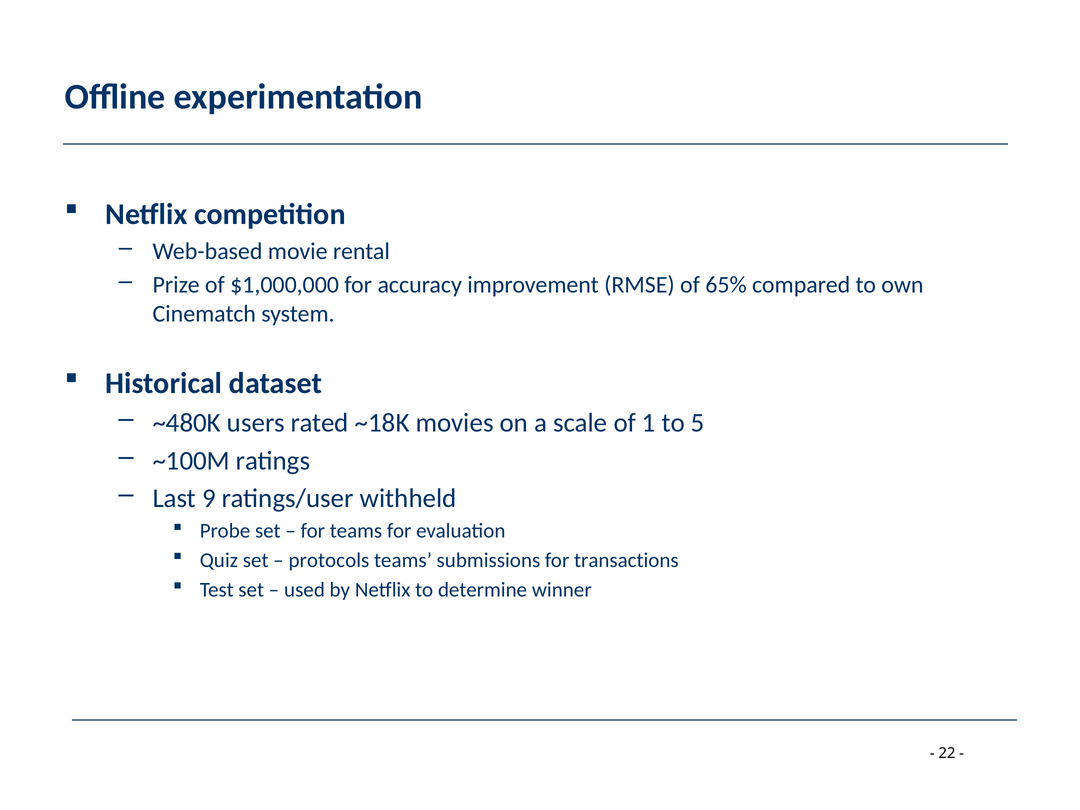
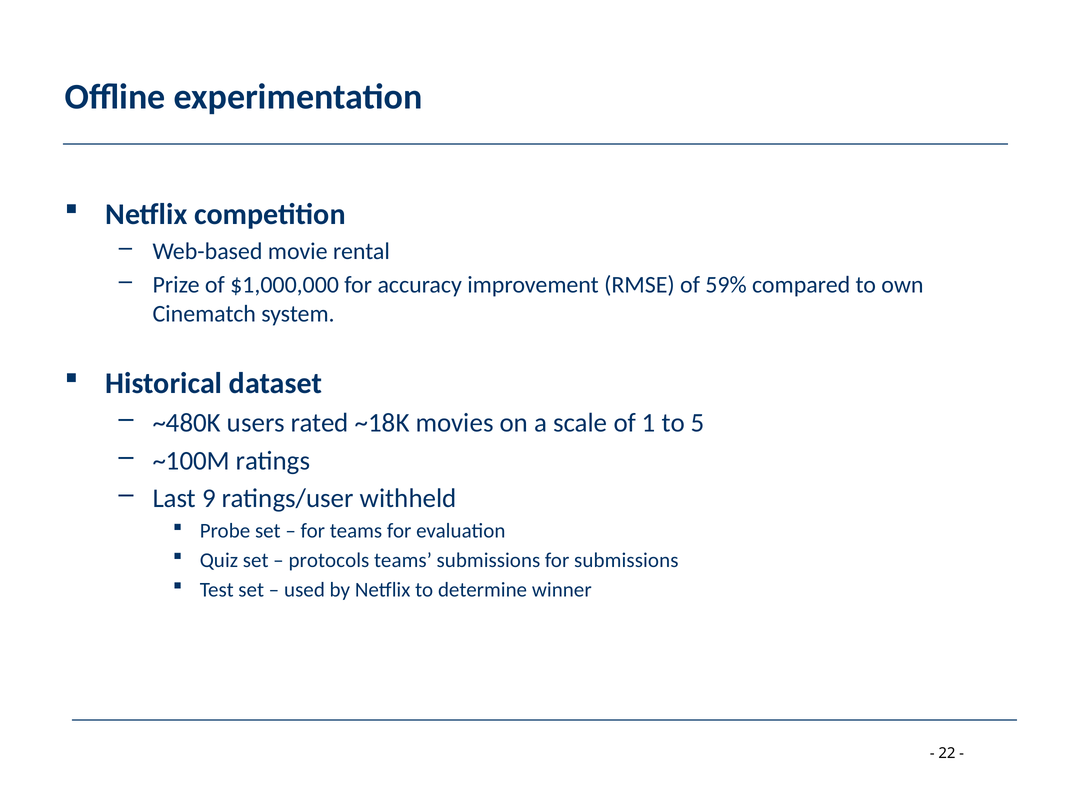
65%: 65% -> 59%
for transactions: transactions -> submissions
